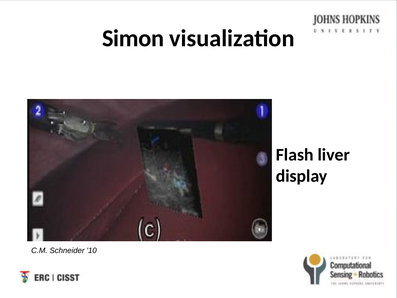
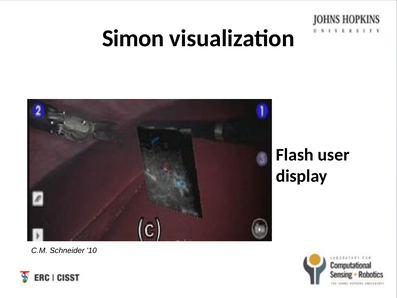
liver: liver -> user
